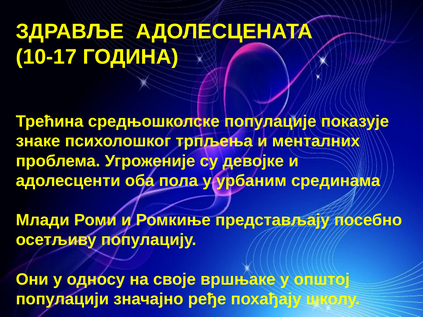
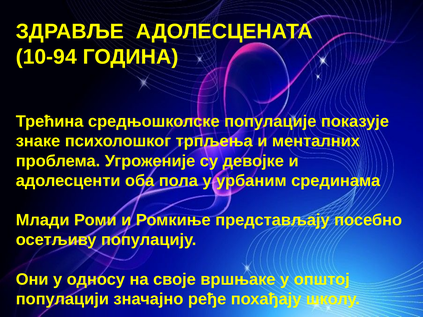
10-17: 10-17 -> 10-94
